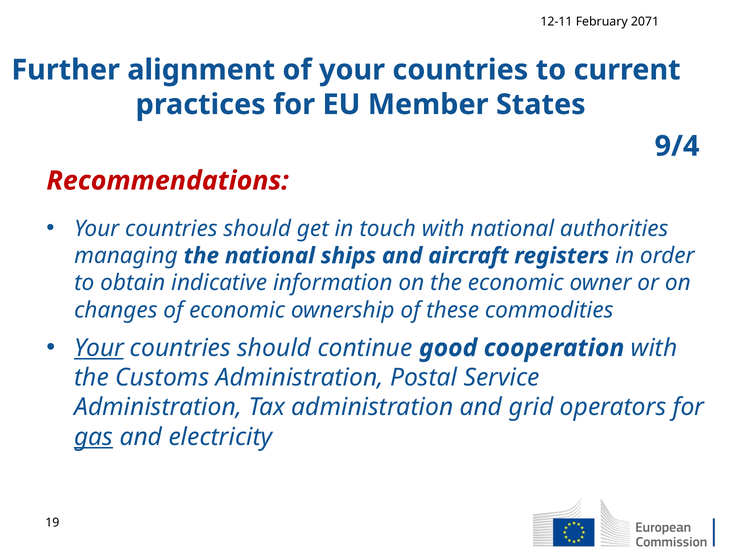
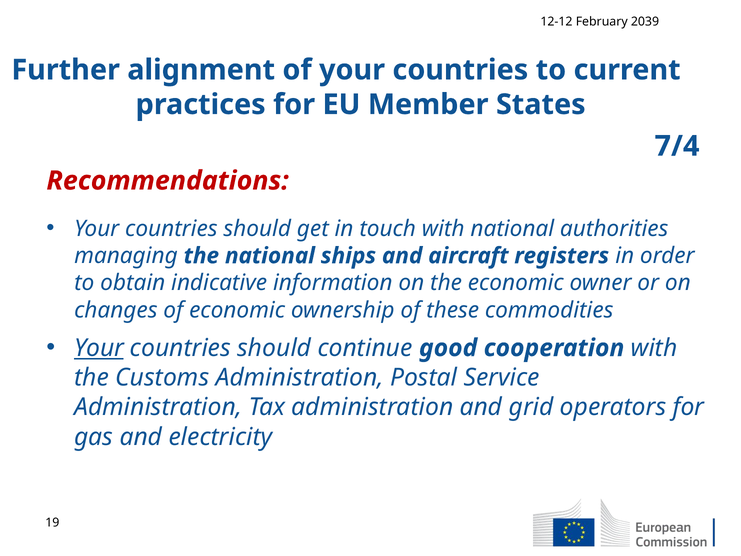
12-11: 12-11 -> 12-12
2071: 2071 -> 2039
9/4: 9/4 -> 7/4
gas underline: present -> none
